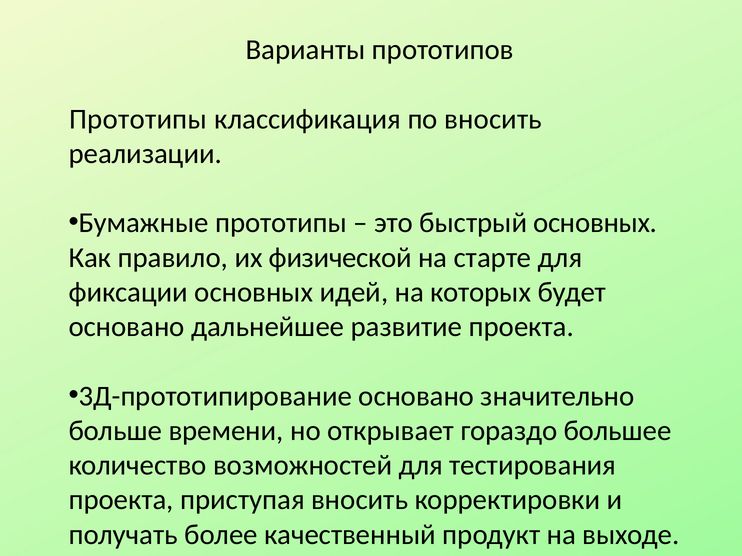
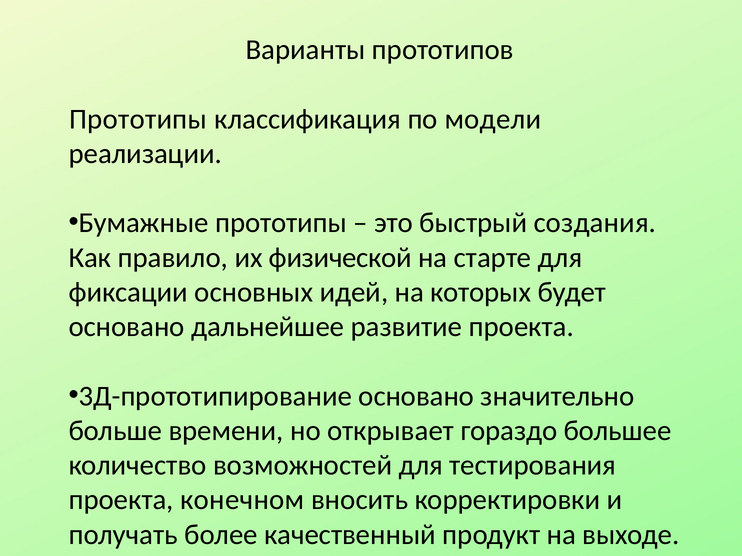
по вносить: вносить -> модели
быстрый основных: основных -> создания
приступая: приступая -> конечном
